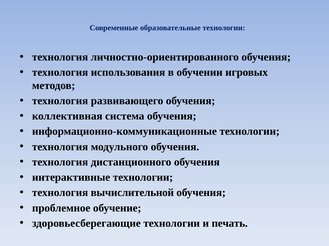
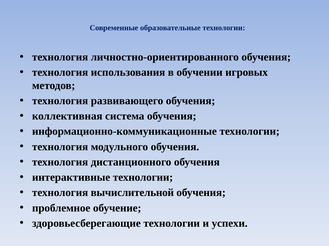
печать: печать -> успехи
